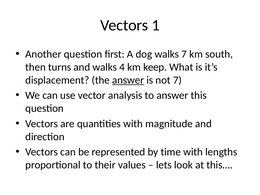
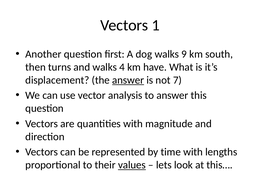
walks 7: 7 -> 9
keep: keep -> have
values underline: none -> present
